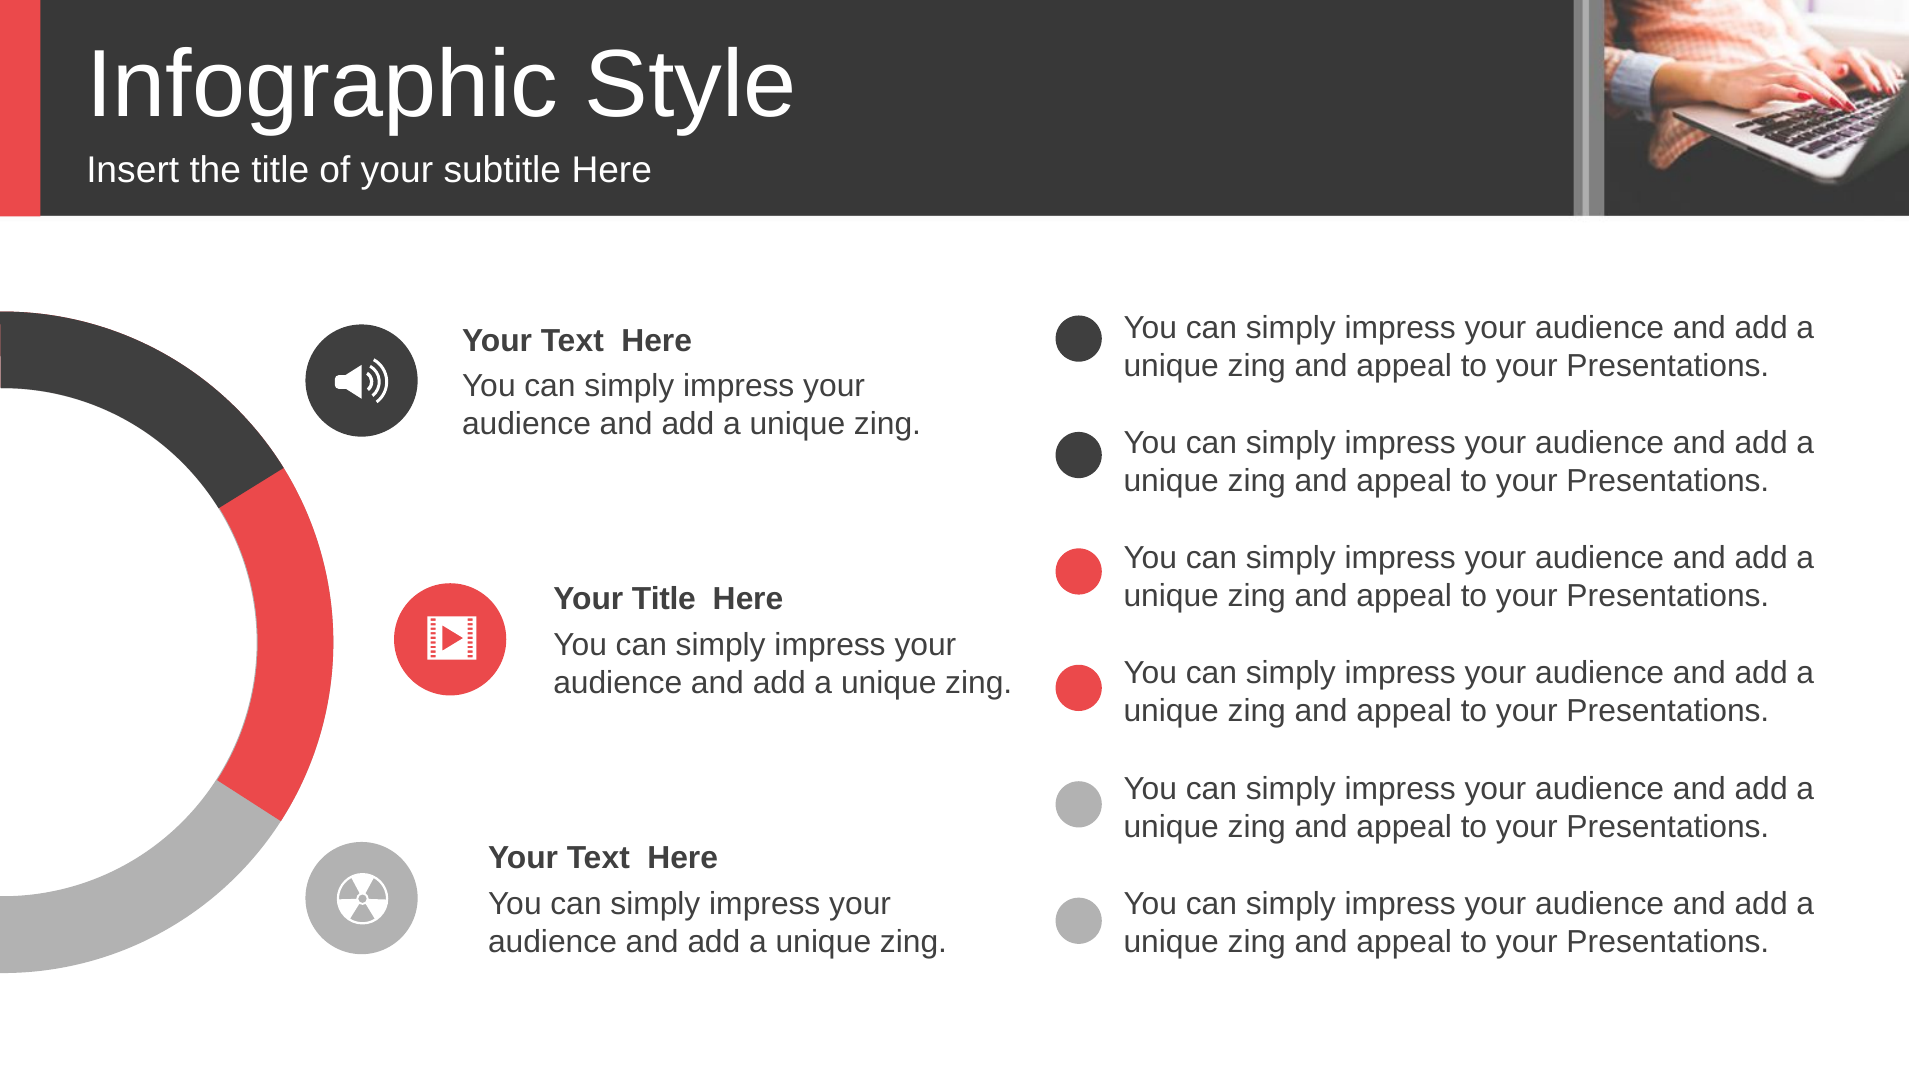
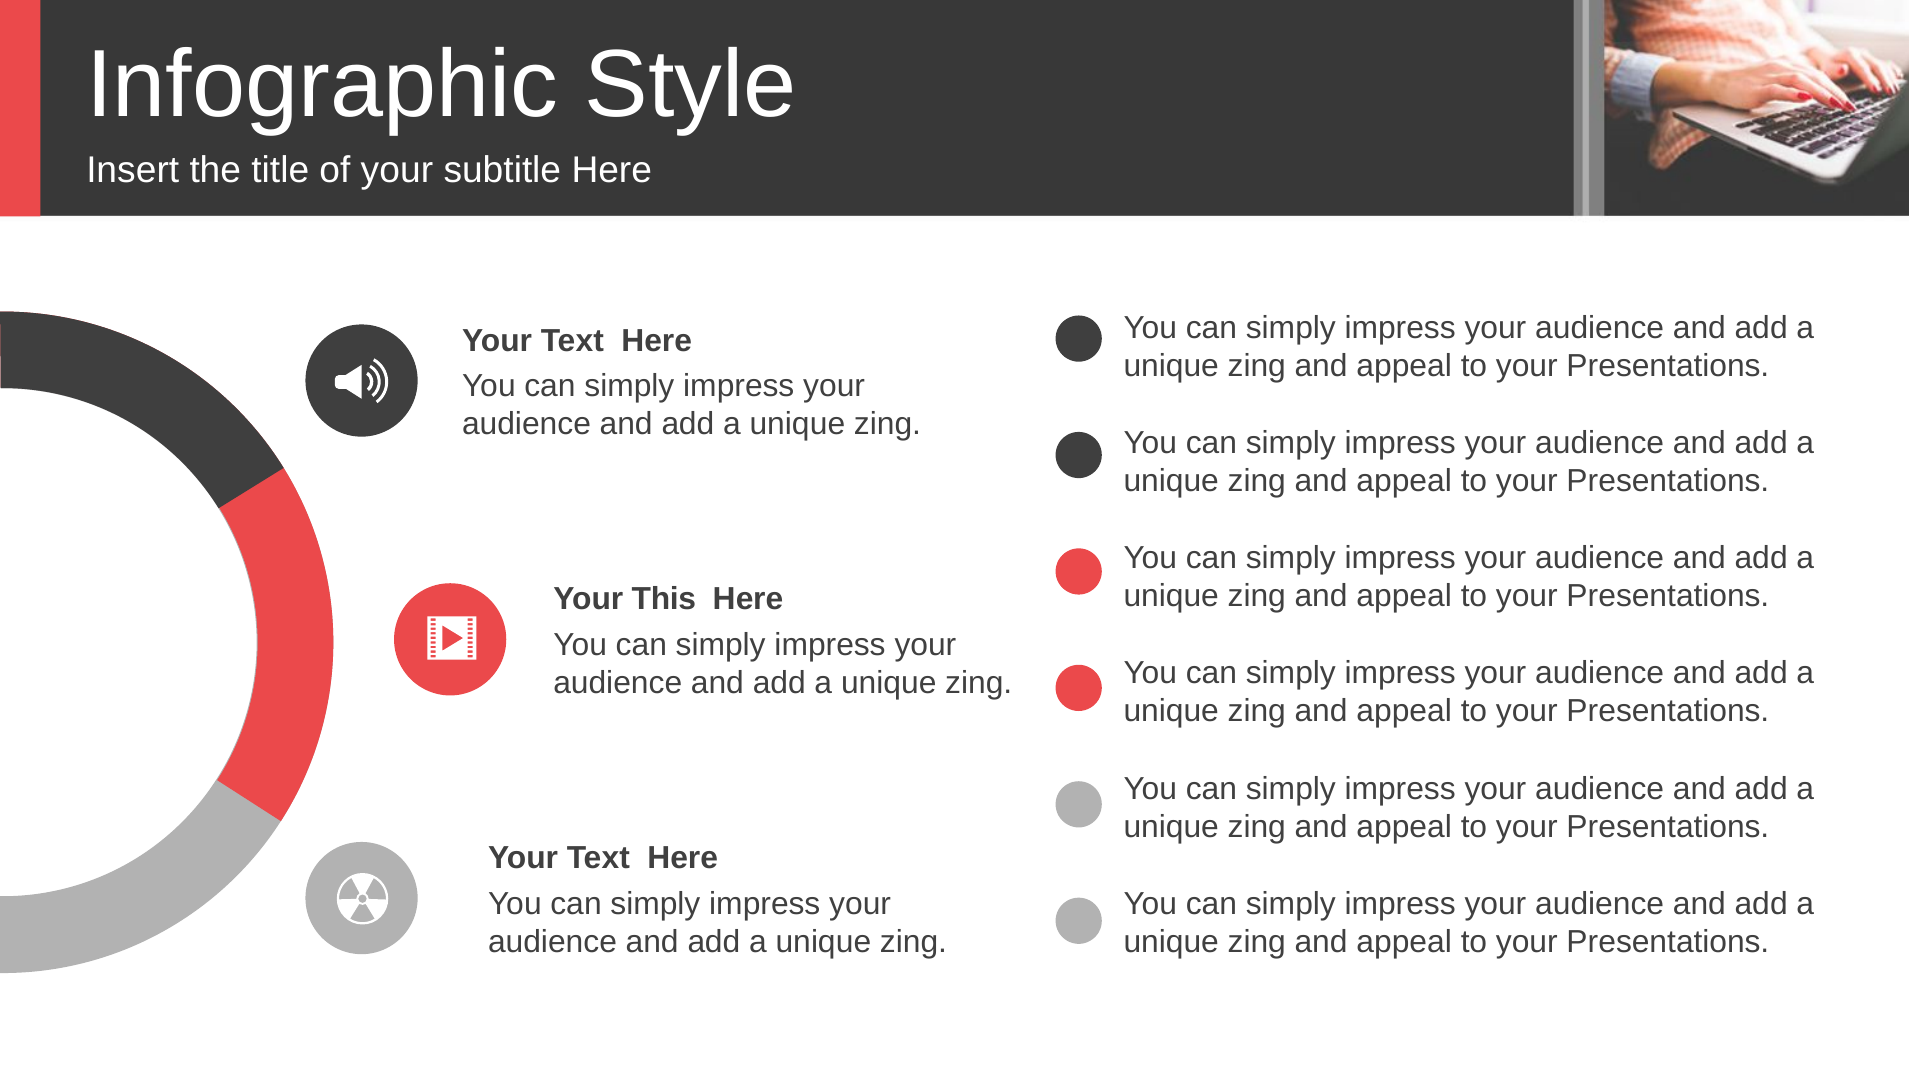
Your Title: Title -> This
